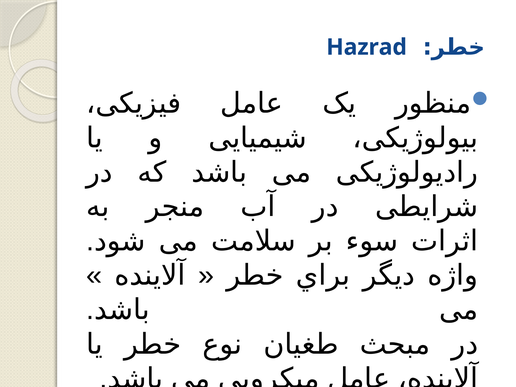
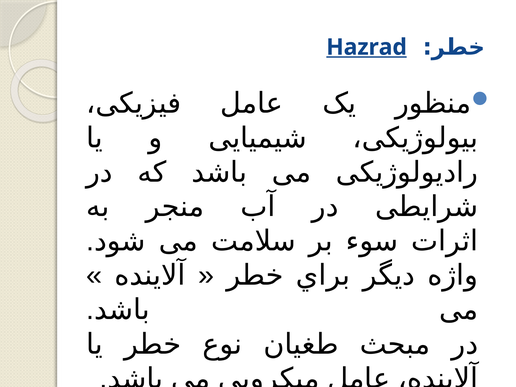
Hazrad underline: none -> present
